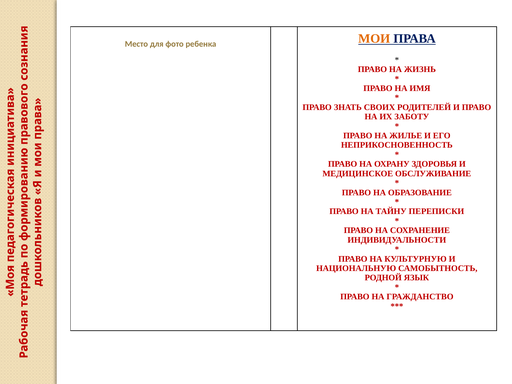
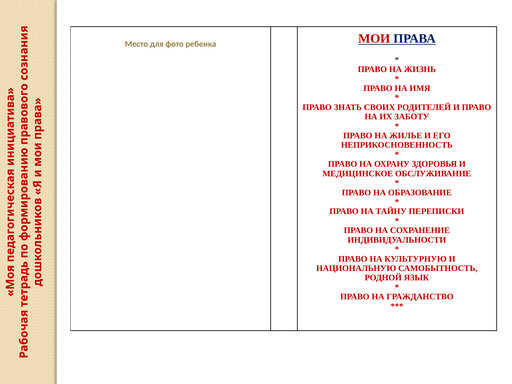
МОИ colour: orange -> red
